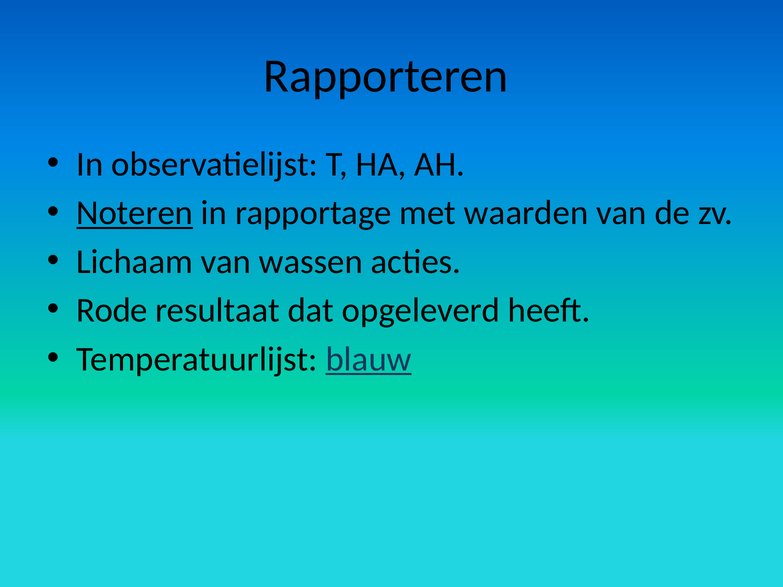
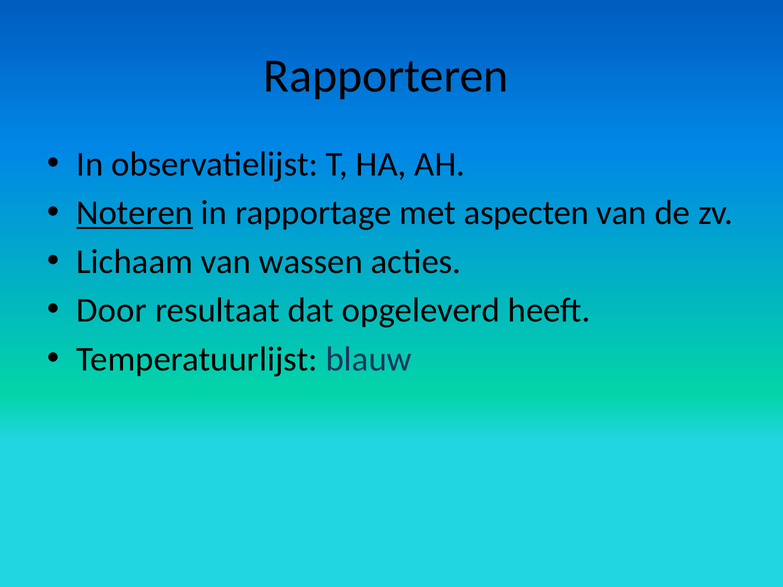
waarden: waarden -> aspecten
Rode: Rode -> Door
blauw underline: present -> none
